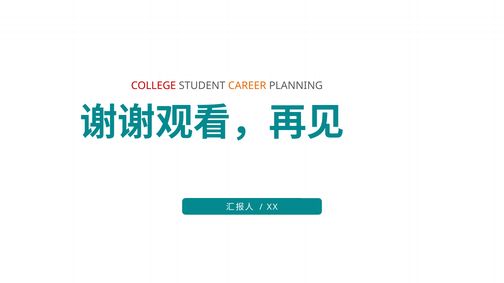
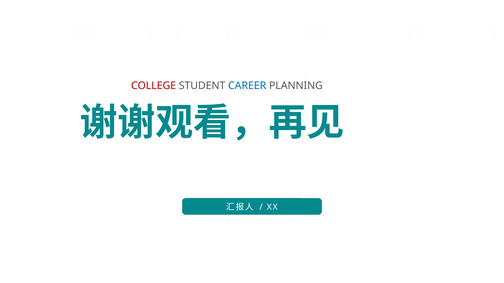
CAREER colour: orange -> blue
